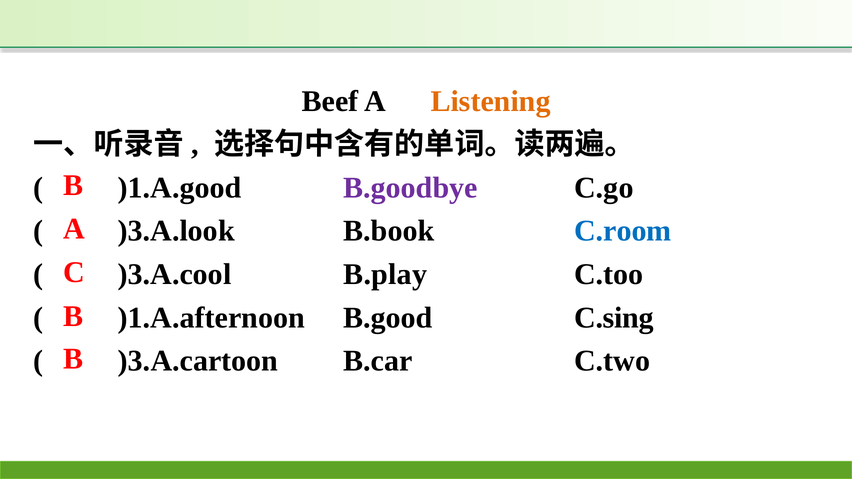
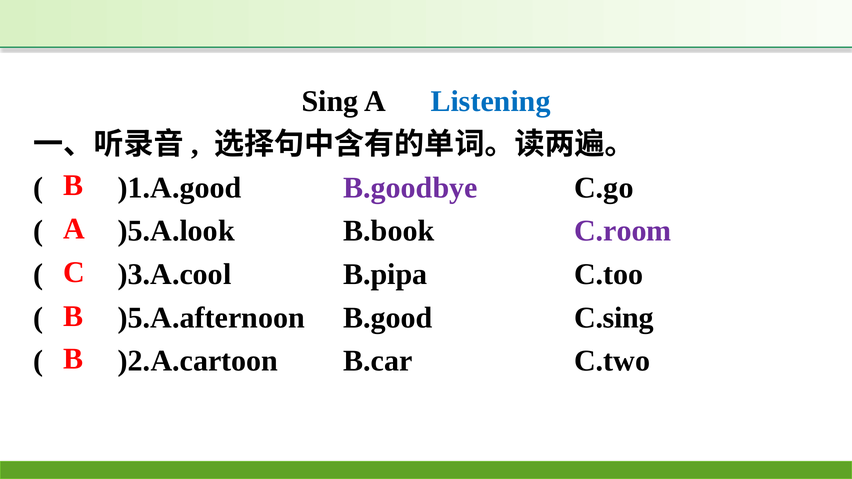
Beef: Beef -> Sing
Listening colour: orange -> blue
)3.A.look: )3.A.look -> )5.A.look
C.room colour: blue -> purple
B.play: B.play -> B.pipa
)1.A.afternoon: )1.A.afternoon -> )5.A.afternoon
)3.A.cartoon: )3.A.cartoon -> )2.A.cartoon
